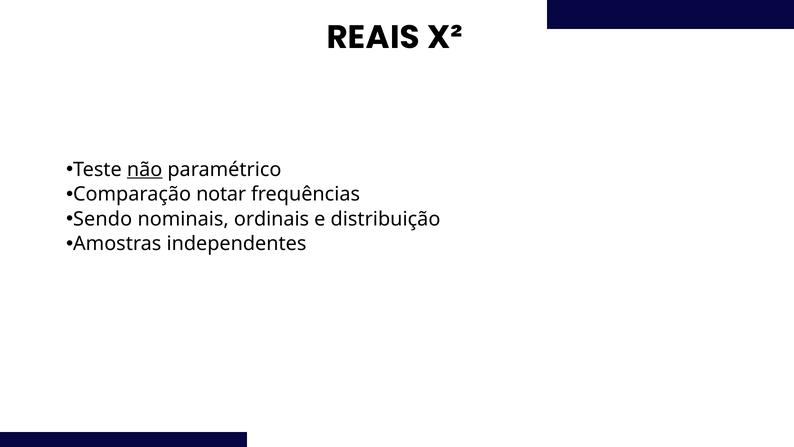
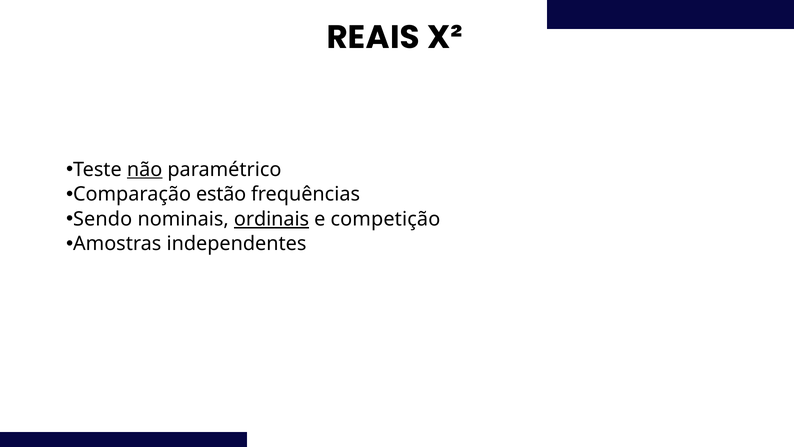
notar: notar -> estão
ordinais underline: none -> present
distribuição: distribuição -> competição
